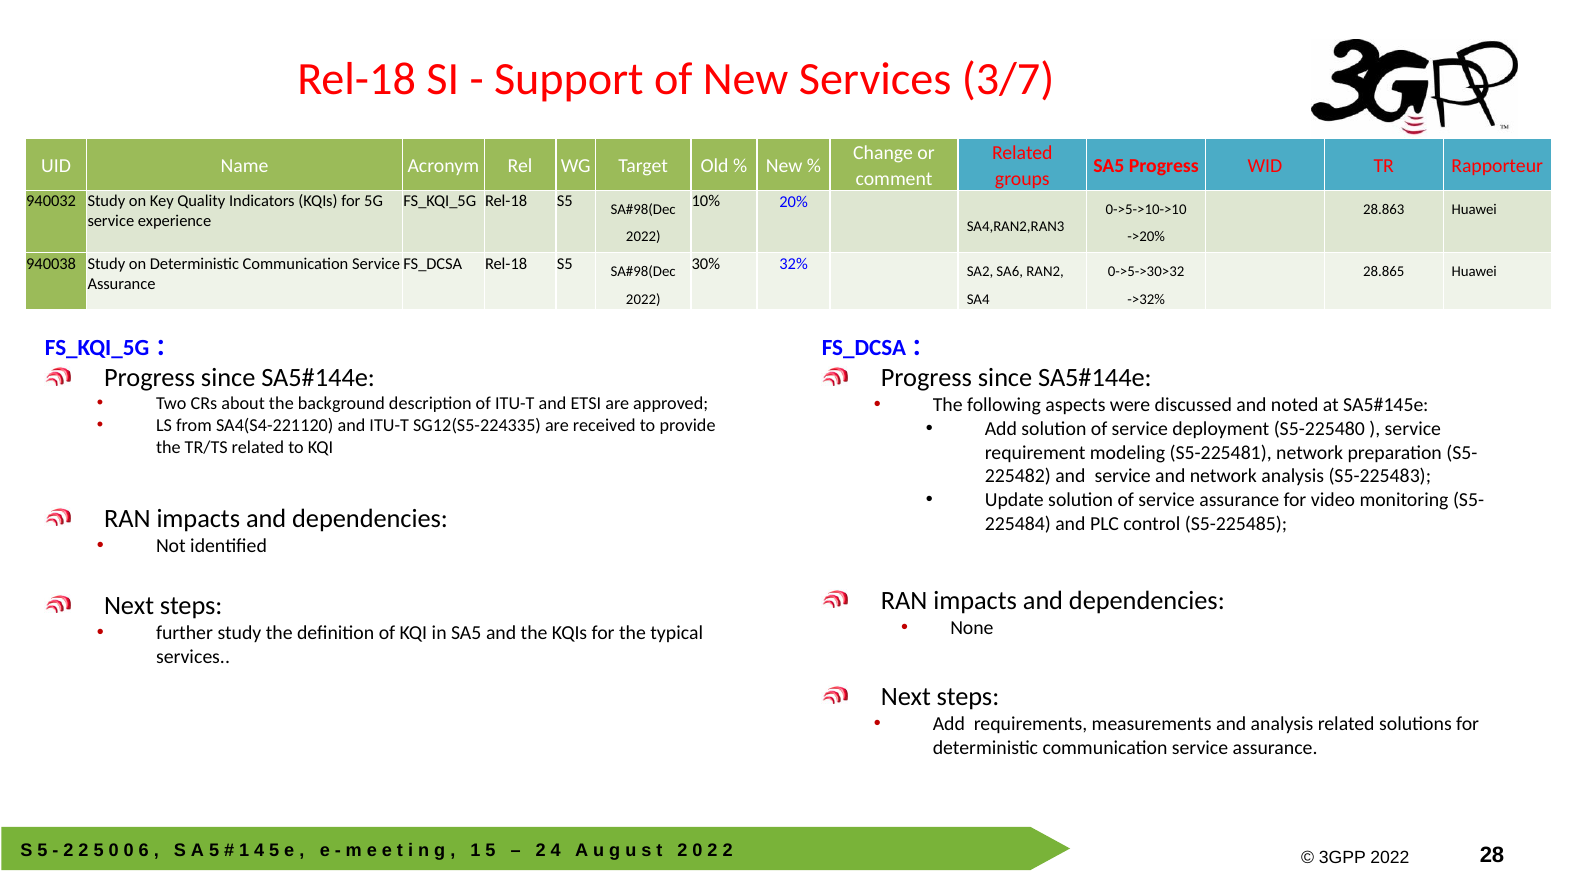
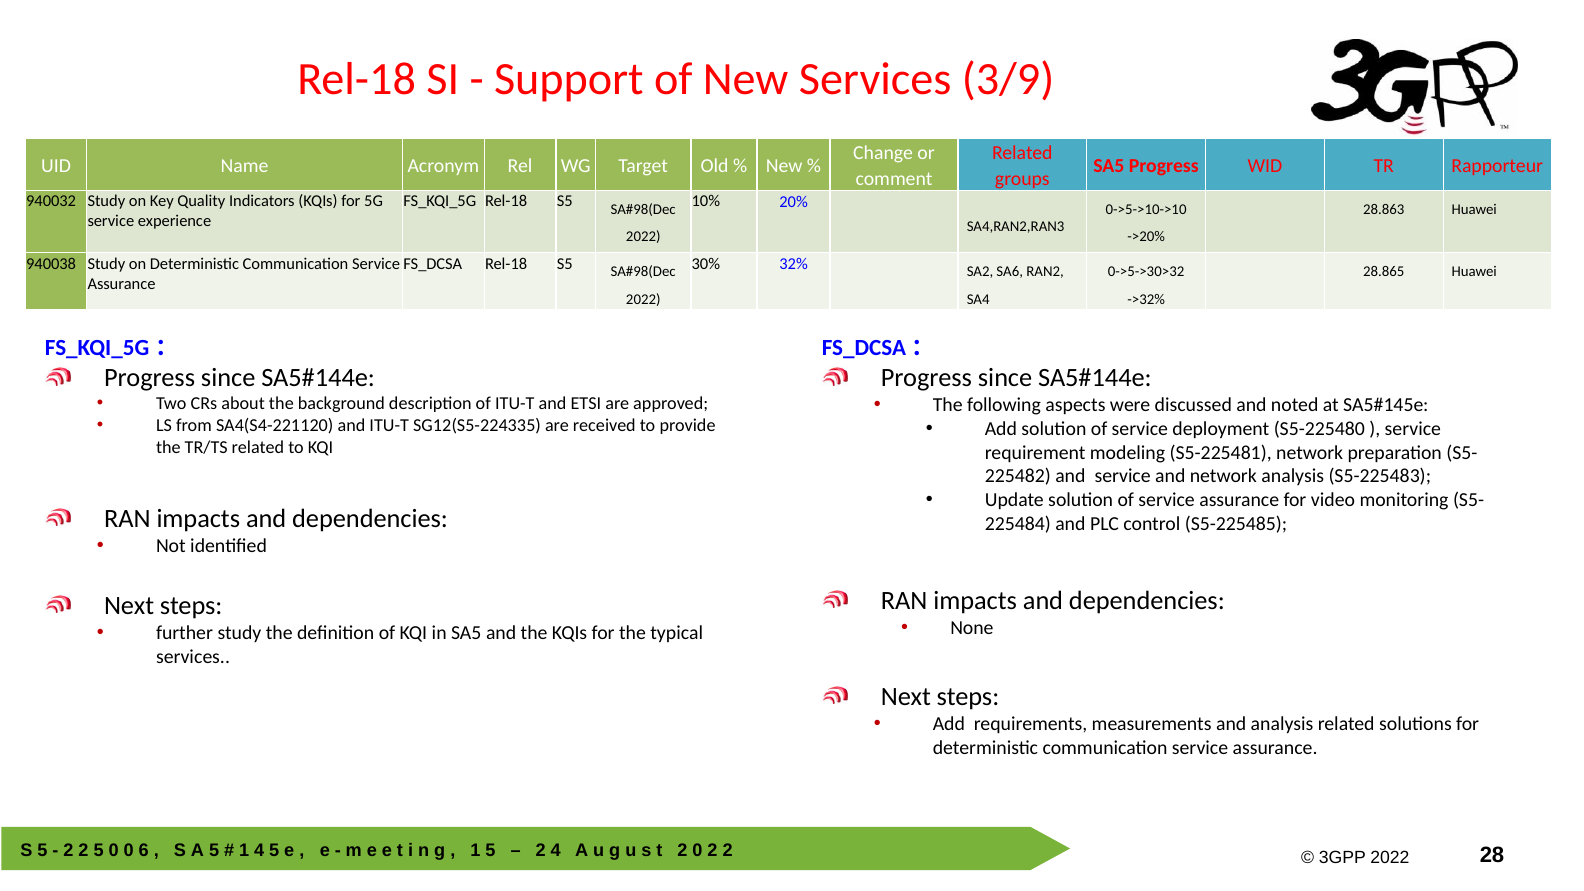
3/7: 3/7 -> 3/9
